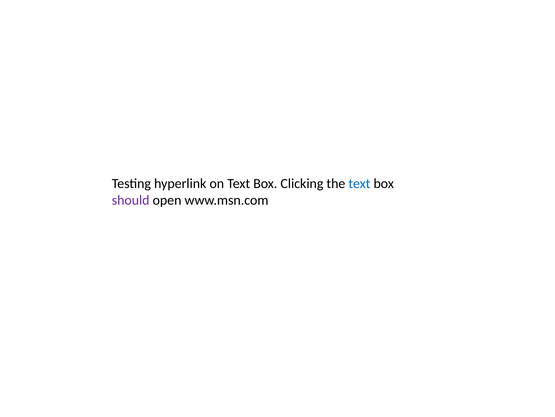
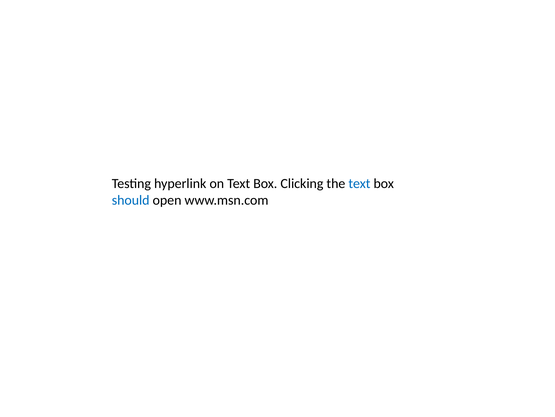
should colour: purple -> blue
